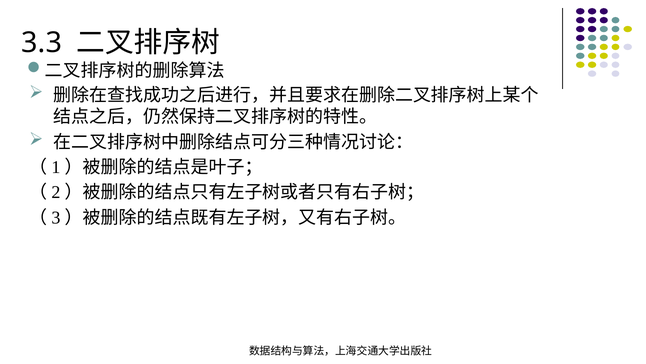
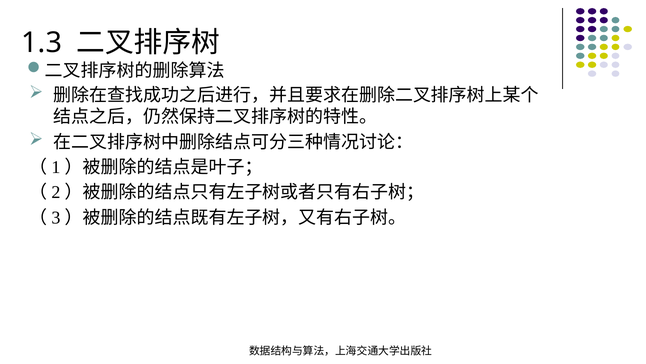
3.3: 3.3 -> 1.3
